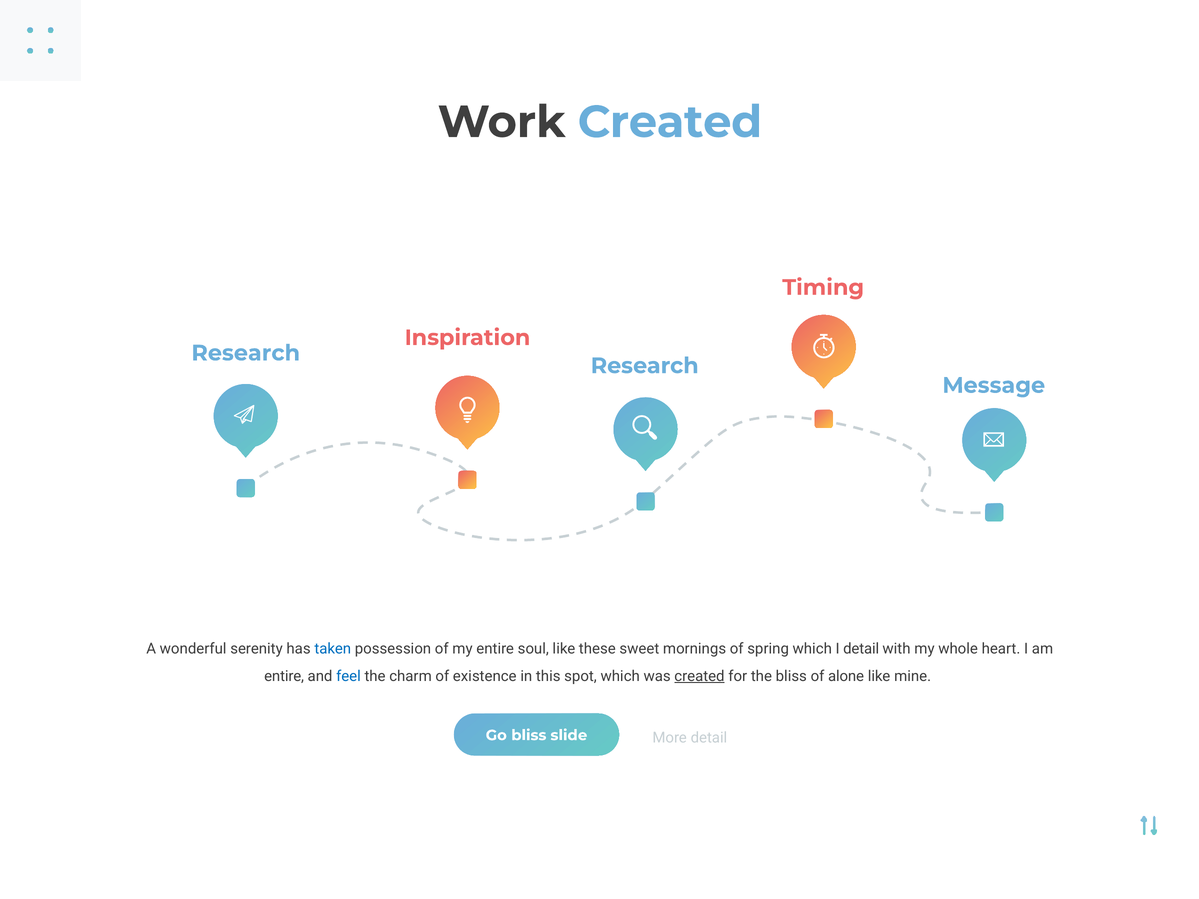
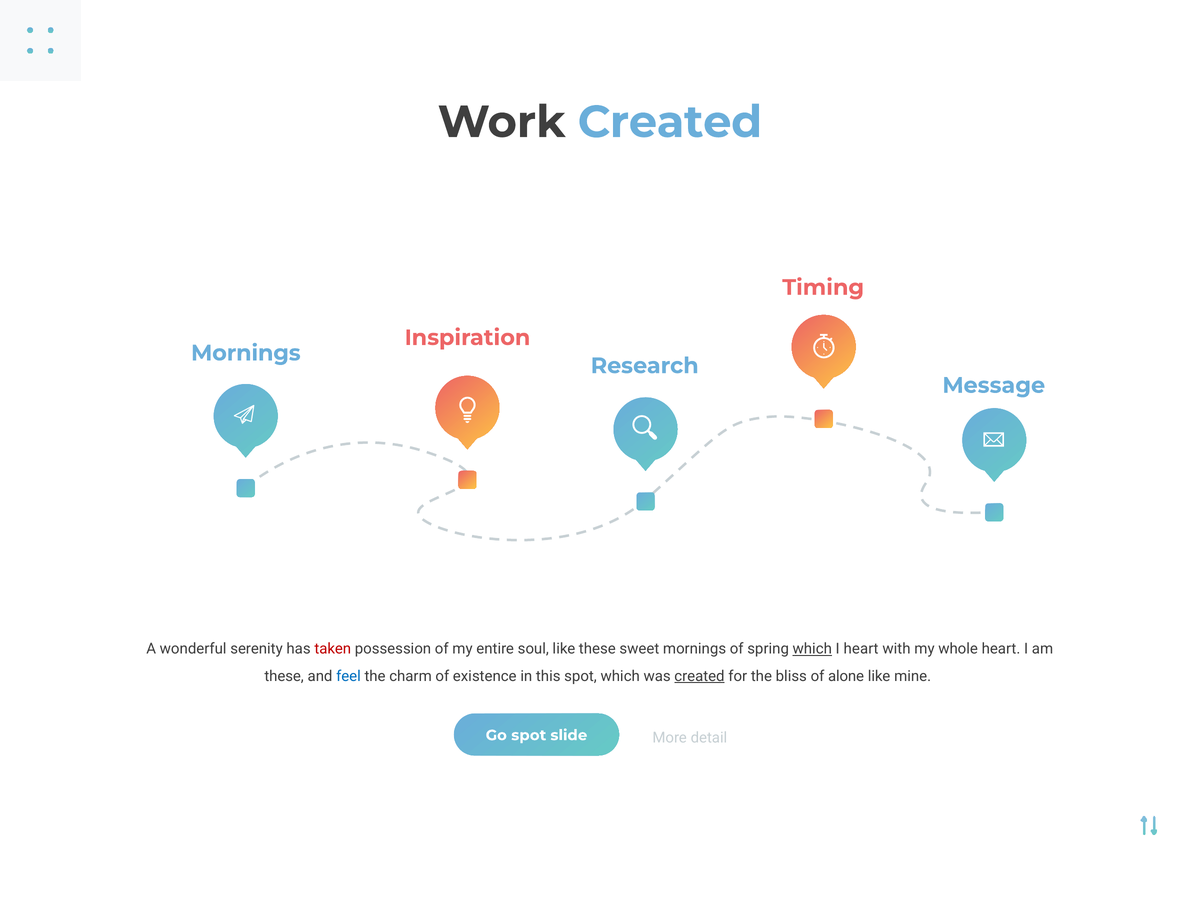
Research at (246, 353): Research -> Mornings
taken colour: blue -> red
which at (812, 649) underline: none -> present
I detail: detail -> heart
entire at (284, 676): entire -> these
Go bliss: bliss -> spot
